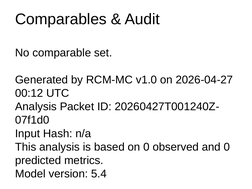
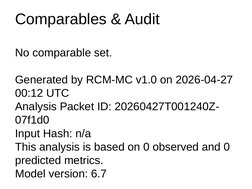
5.4: 5.4 -> 6.7
